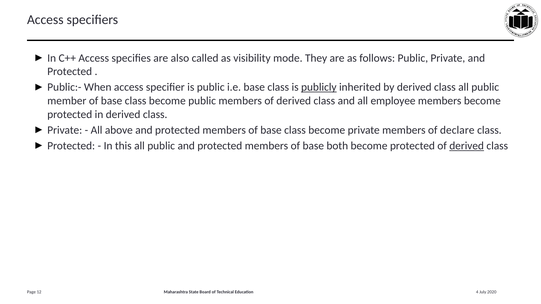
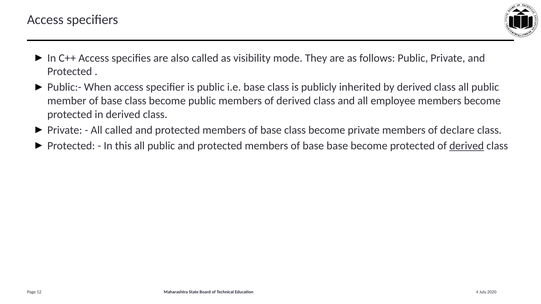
publicly underline: present -> none
All above: above -> called
base both: both -> base
